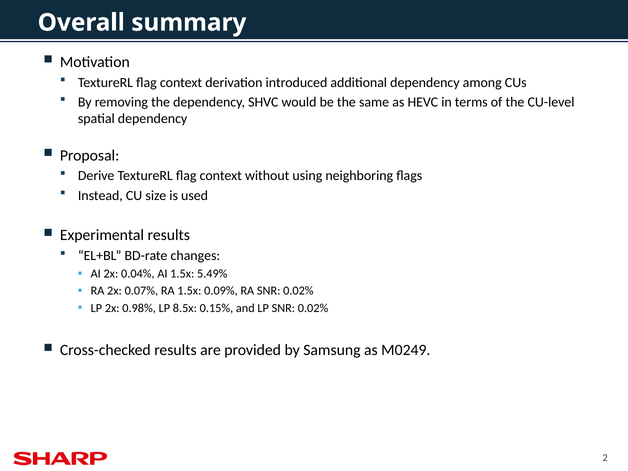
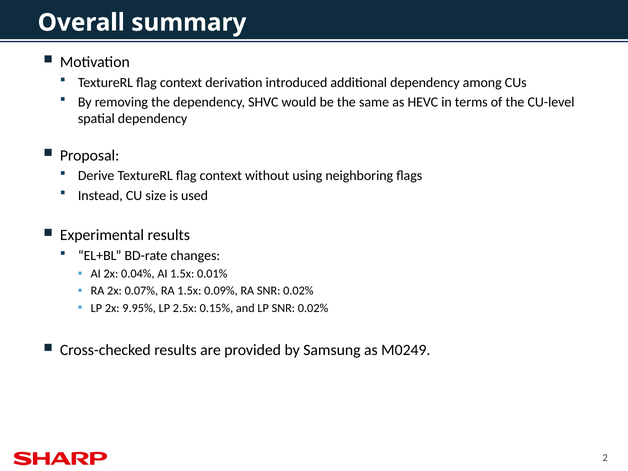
5.49%: 5.49% -> 0.01%
0.98%: 0.98% -> 9.95%
8.5x: 8.5x -> 2.5x
